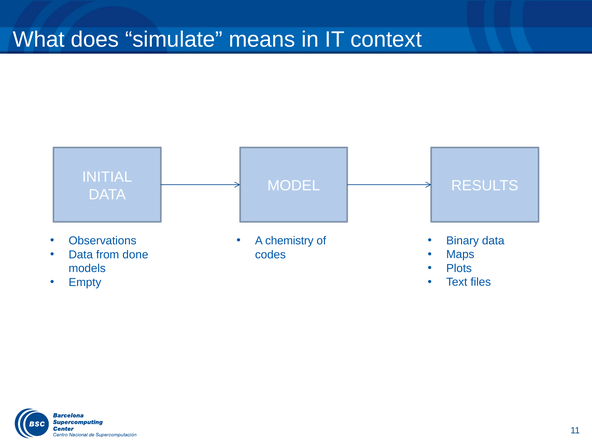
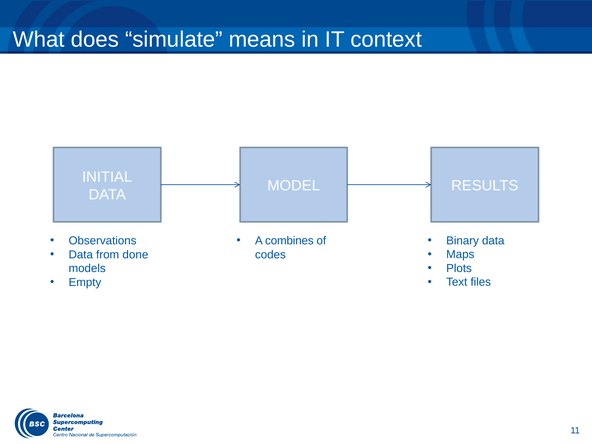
chemistry: chemistry -> combines
